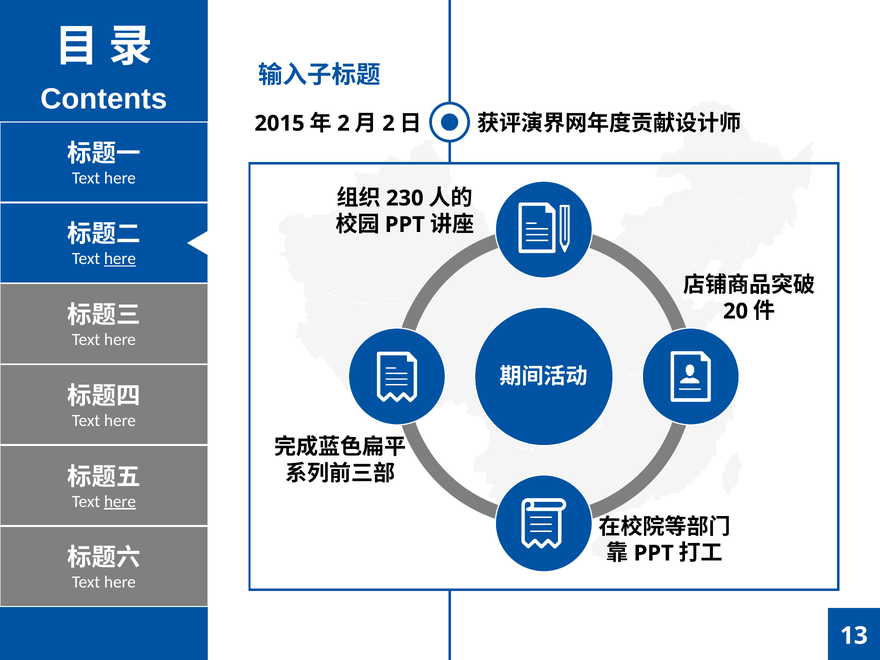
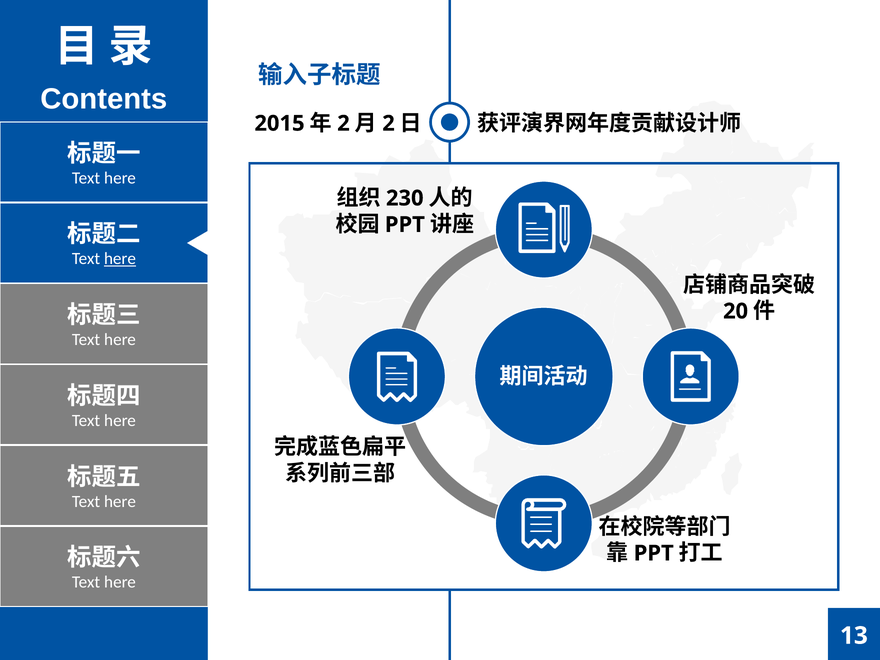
here at (120, 501) underline: present -> none
